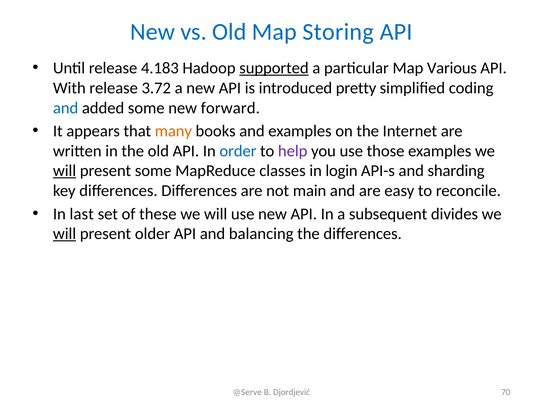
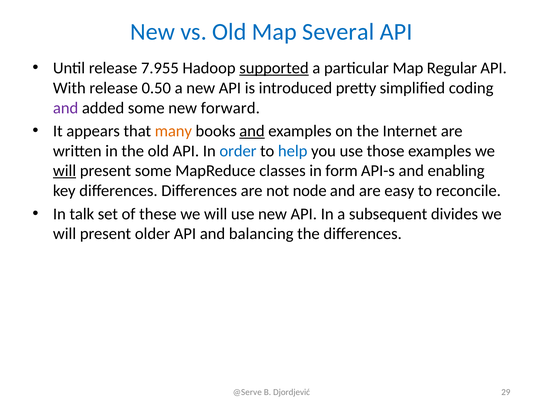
Storing: Storing -> Several
4.183: 4.183 -> 7.955
Various: Various -> Regular
3.72: 3.72 -> 0.50
and at (66, 108) colour: blue -> purple
and at (252, 131) underline: none -> present
help colour: purple -> blue
login: login -> form
sharding: sharding -> enabling
main: main -> node
last: last -> talk
will at (65, 234) underline: present -> none
70: 70 -> 29
